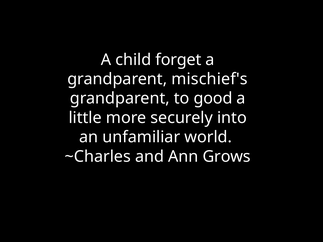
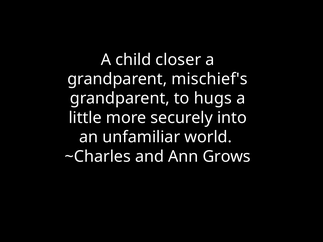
forget: forget -> closer
good: good -> hugs
